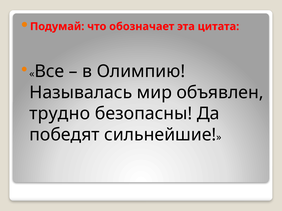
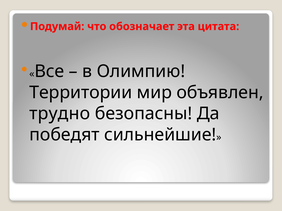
Называлась: Называлась -> Территории
